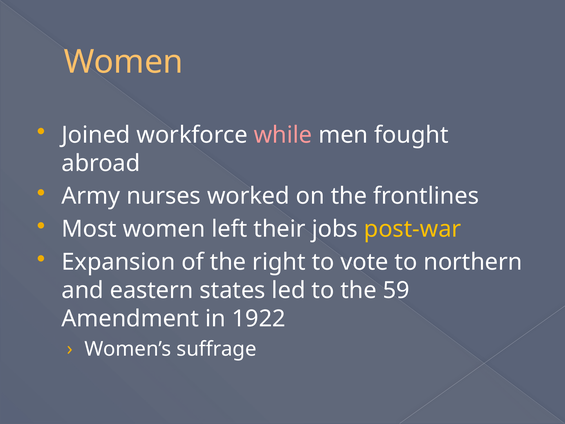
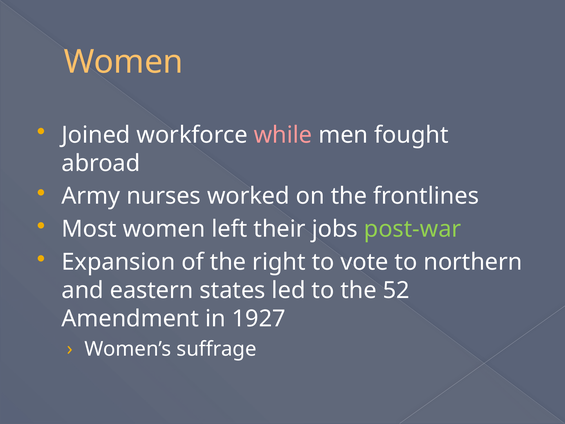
post-war colour: yellow -> light green
59: 59 -> 52
1922: 1922 -> 1927
